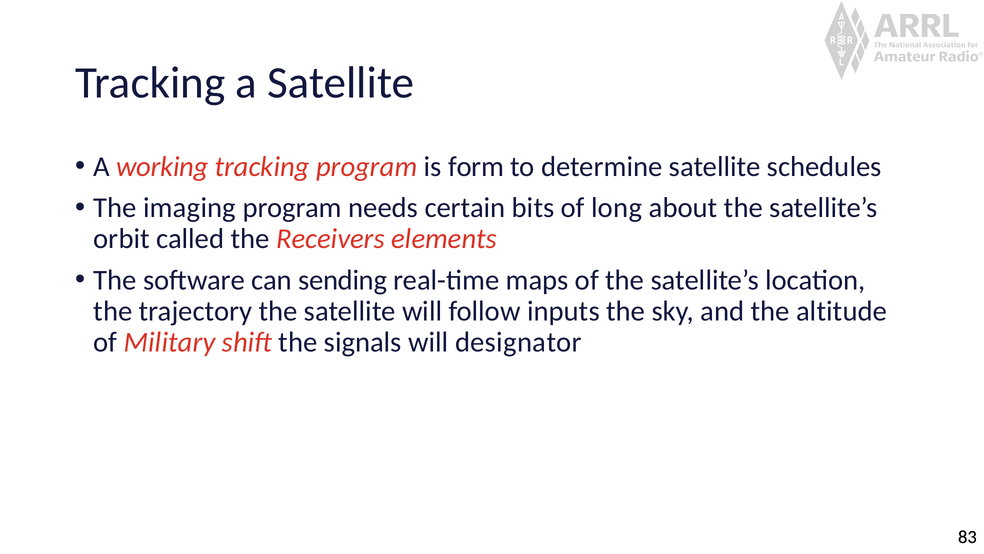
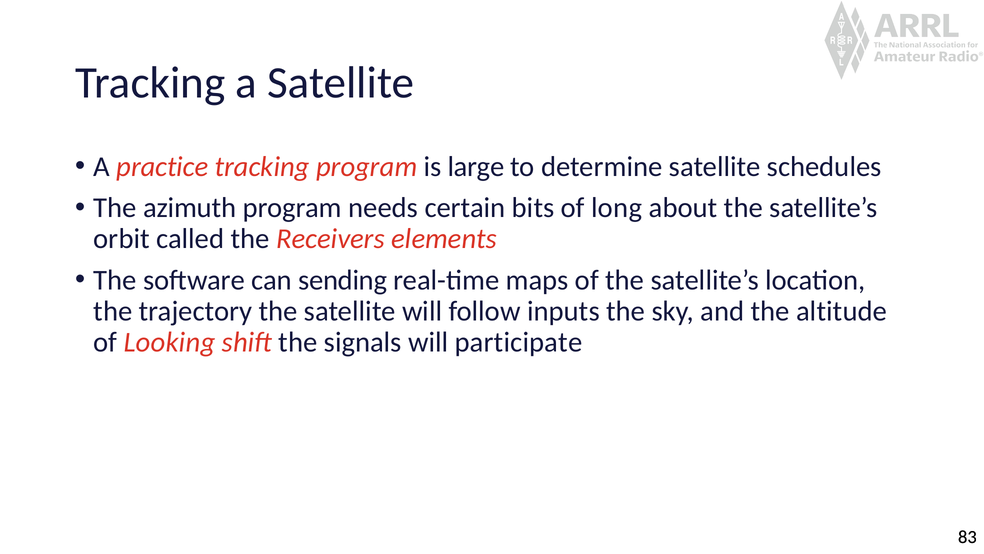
working: working -> practice
form: form -> large
imaging: imaging -> azimuth
Military: Military -> Looking
designator: designator -> participate
